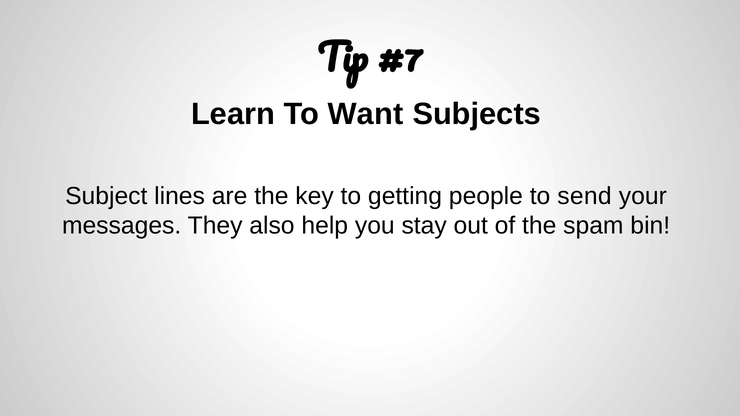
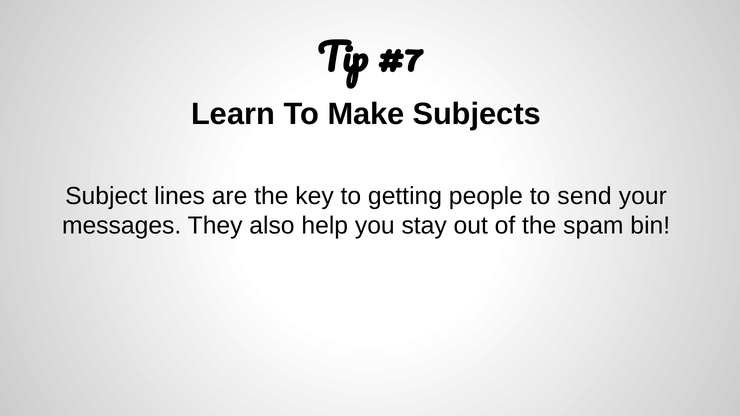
Want: Want -> Make
